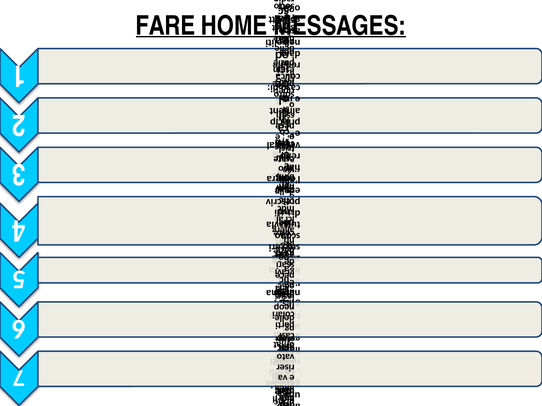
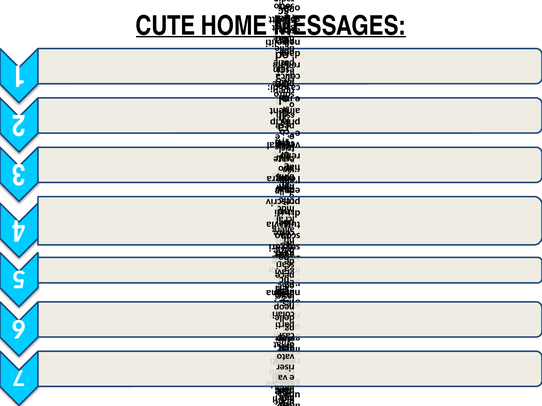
FARE: FARE -> CUTE
